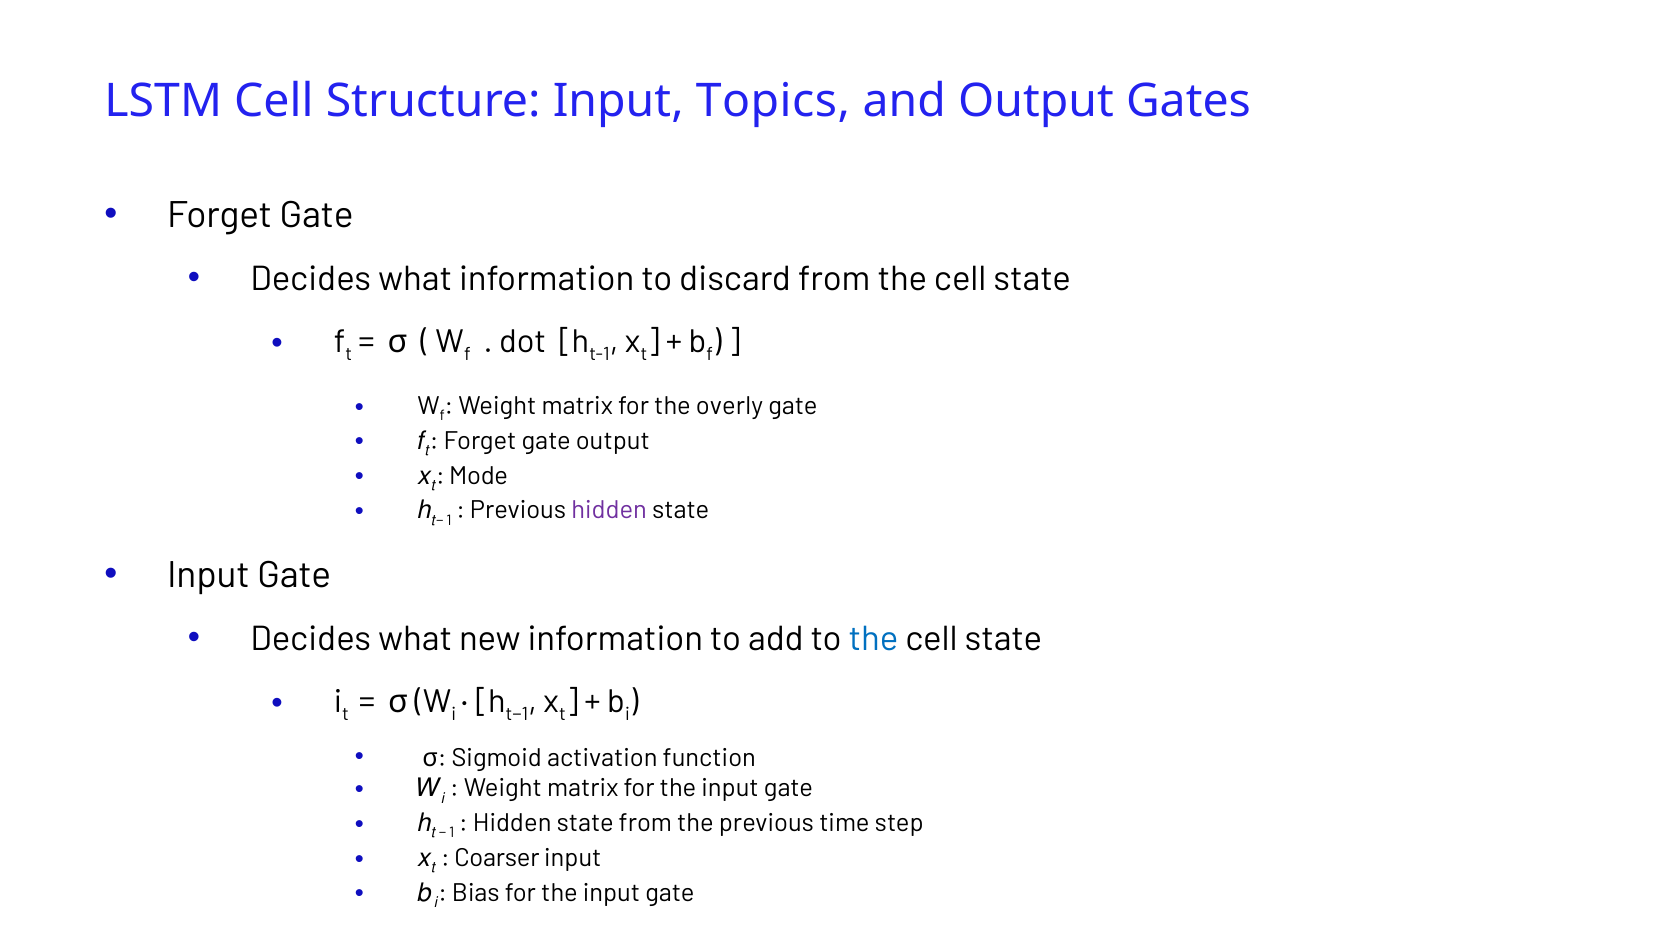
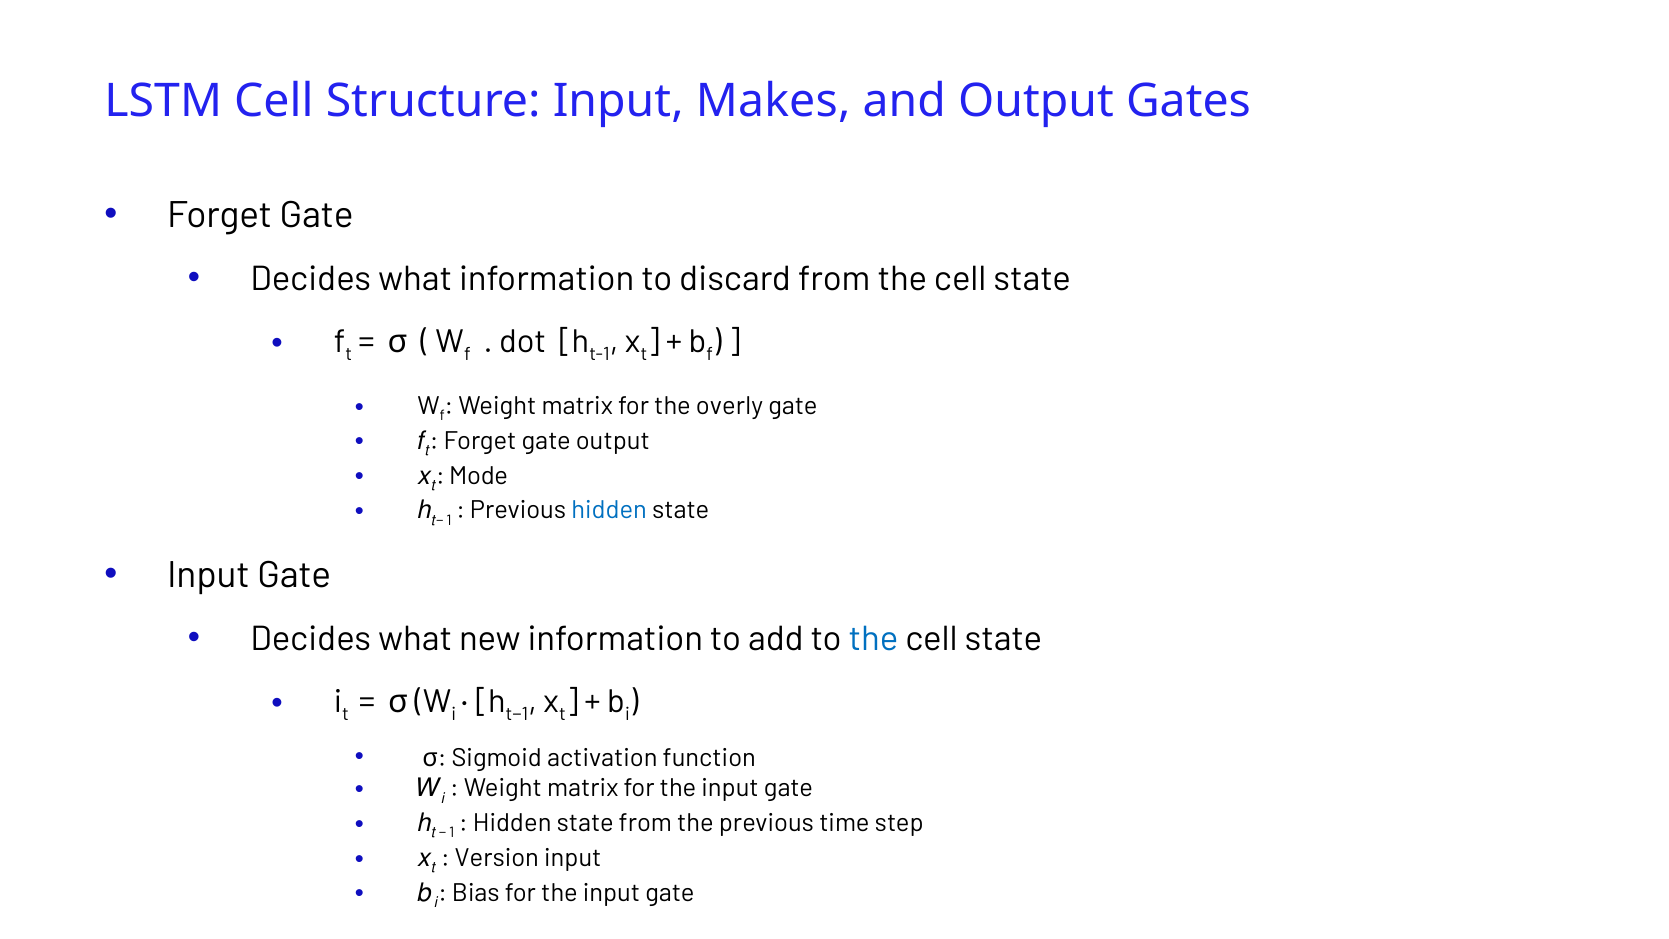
Topics: Topics -> Makes
hidden at (609, 510) colour: purple -> blue
Coarser: Coarser -> Version
